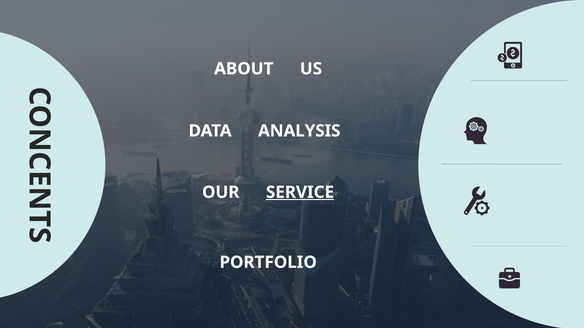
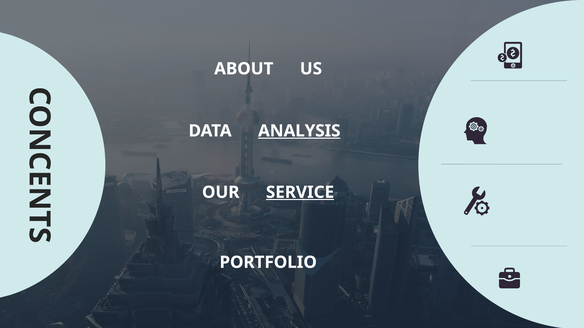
ANALYSIS underline: none -> present
